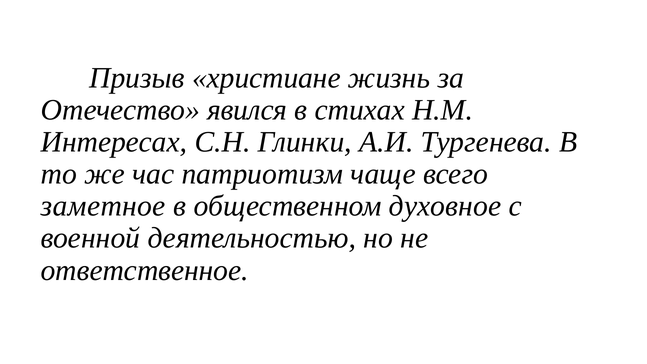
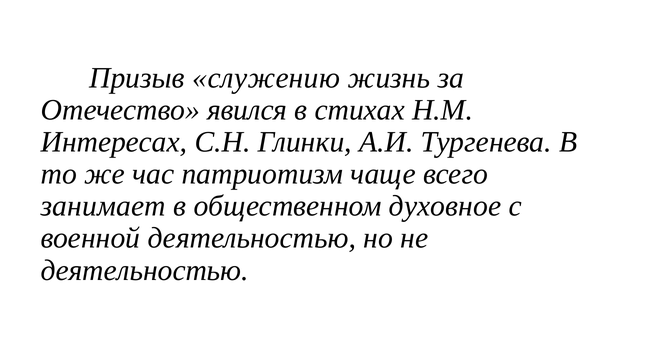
христиане: христиане -> служению
заметное: заметное -> занимает
ответственное at (145, 270): ответственное -> деятельностью
